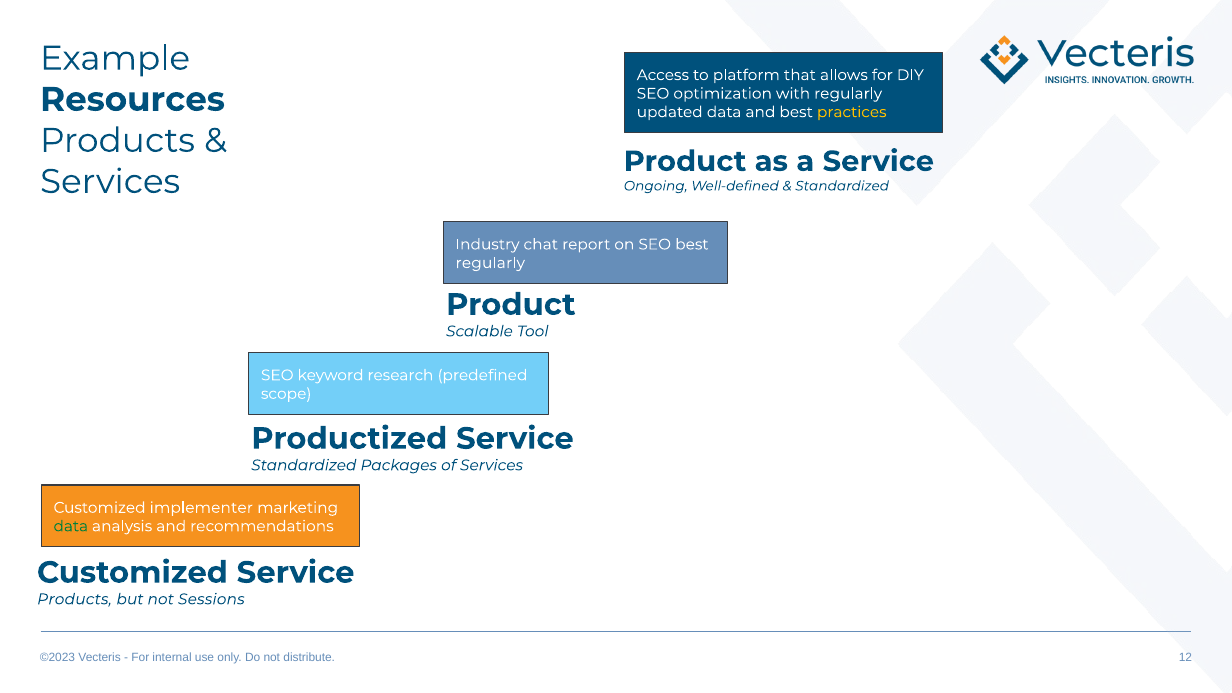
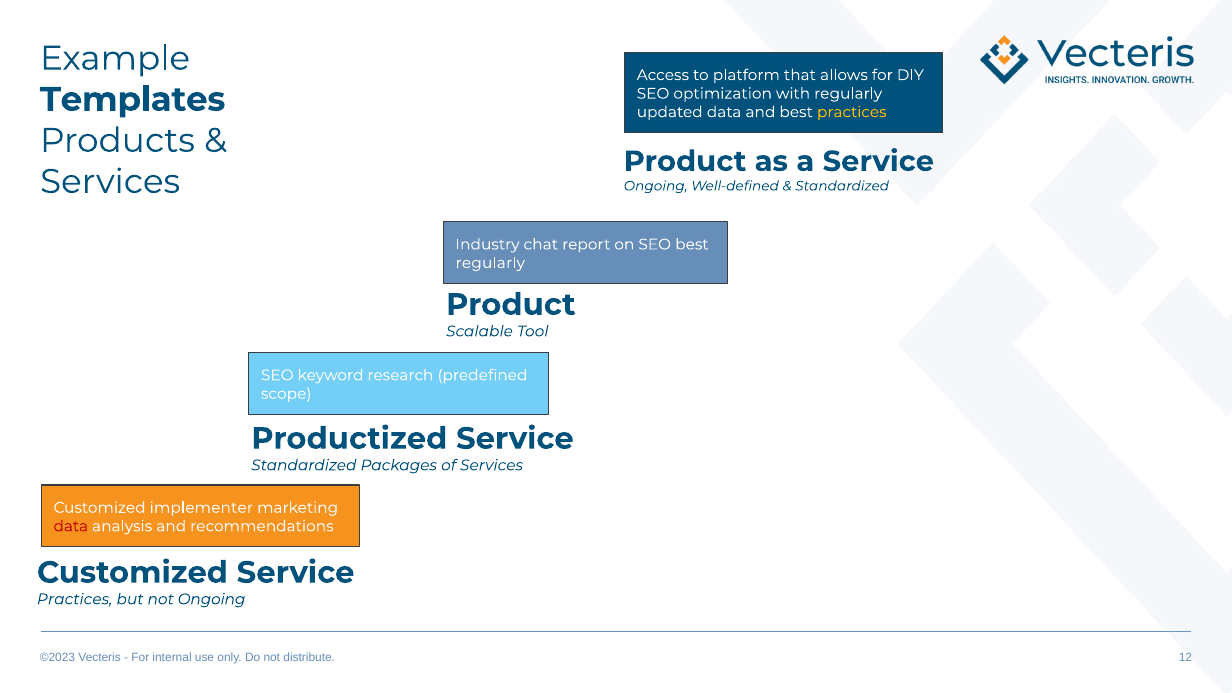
Resources: Resources -> Templates
data at (71, 526) colour: green -> red
Products at (75, 599): Products -> Practices
not Sessions: Sessions -> Ongoing
